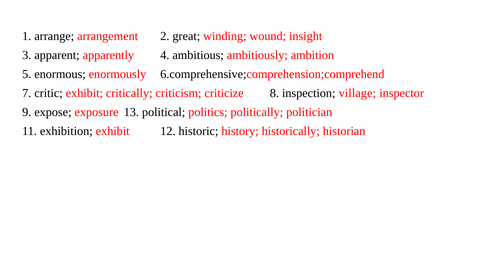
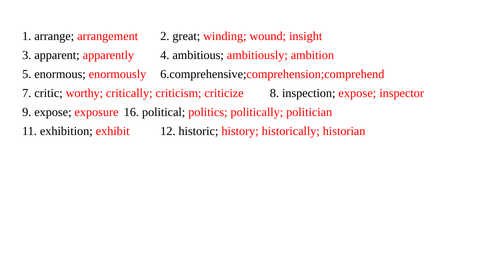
critic exhibit: exhibit -> worthy
inspection village: village -> expose
13: 13 -> 16
